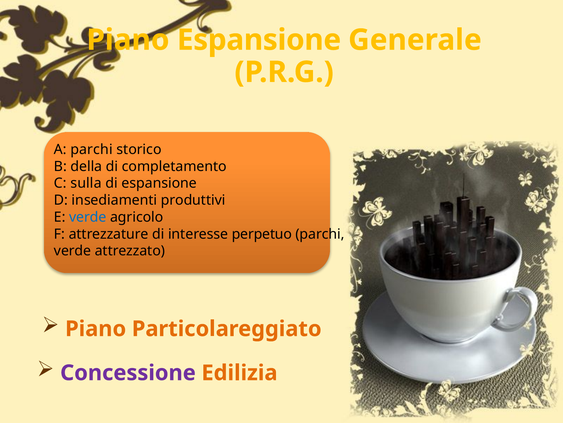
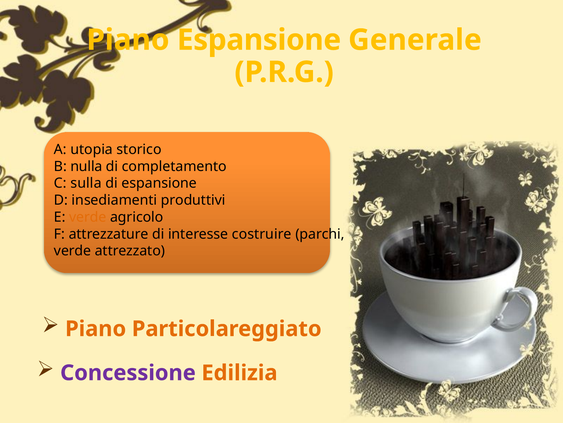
A parchi: parchi -> utopia
della: della -> nulla
verde at (88, 217) colour: blue -> orange
perpetuo: perpetuo -> costruire
